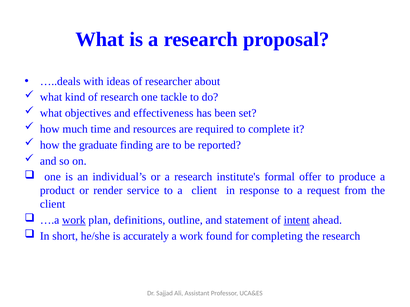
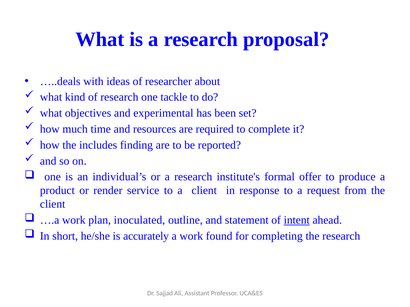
effectiveness: effectiveness -> experimental
graduate: graduate -> includes
work at (74, 220) underline: present -> none
definitions: definitions -> inoculated
